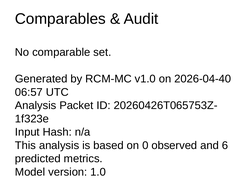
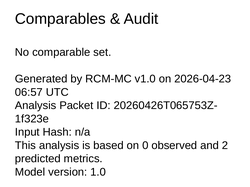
2026-04-40: 2026-04-40 -> 2026-04-23
6: 6 -> 2
